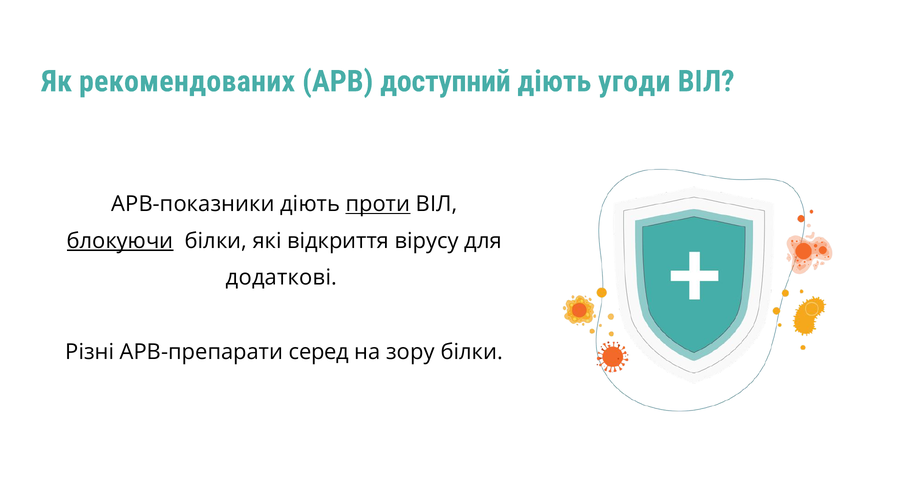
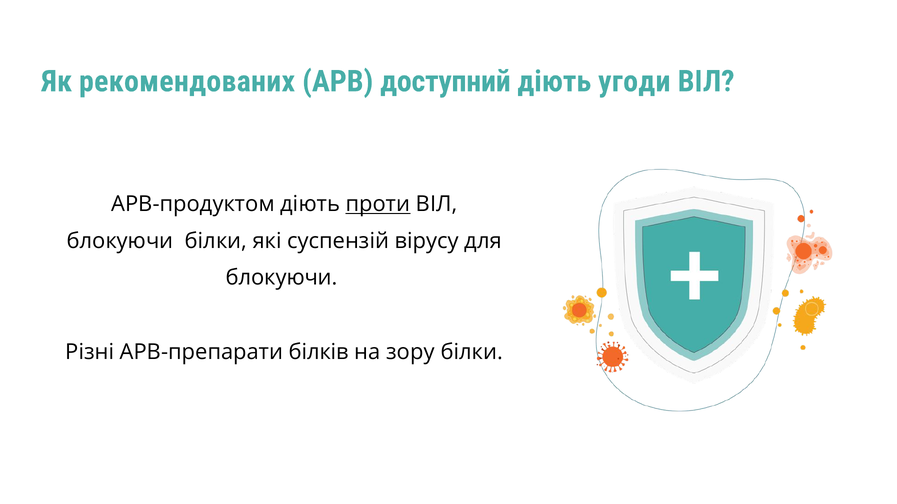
АРВ-показники: АРВ-показники -> АРВ-продуктом
блокуючи at (120, 241) underline: present -> none
відкриття: відкриття -> суспензій
додаткові at (282, 278): додаткові -> блокуючи
серед: серед -> білків
